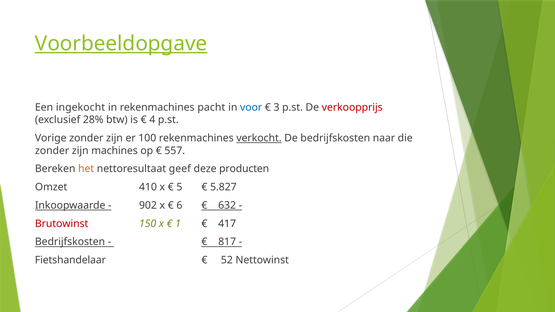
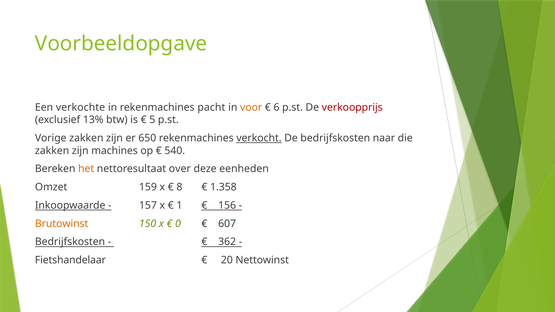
Voorbeeldopgave underline: present -> none
ingekocht: ingekocht -> verkochte
voor colour: blue -> orange
3: 3 -> 6
28%: 28% -> 13%
4: 4 -> 5
Vorige zonder: zonder -> zakken
100: 100 -> 650
zonder at (52, 151): zonder -> zakken
557: 557 -> 540
geef: geef -> over
producten: producten -> eenheden
410: 410 -> 159
5: 5 -> 8
5.827: 5.827 -> 1.358
902: 902 -> 157
6: 6 -> 1
632: 632 -> 156
Brutowinst colour: red -> orange
1: 1 -> 0
417: 417 -> 607
817: 817 -> 362
52: 52 -> 20
